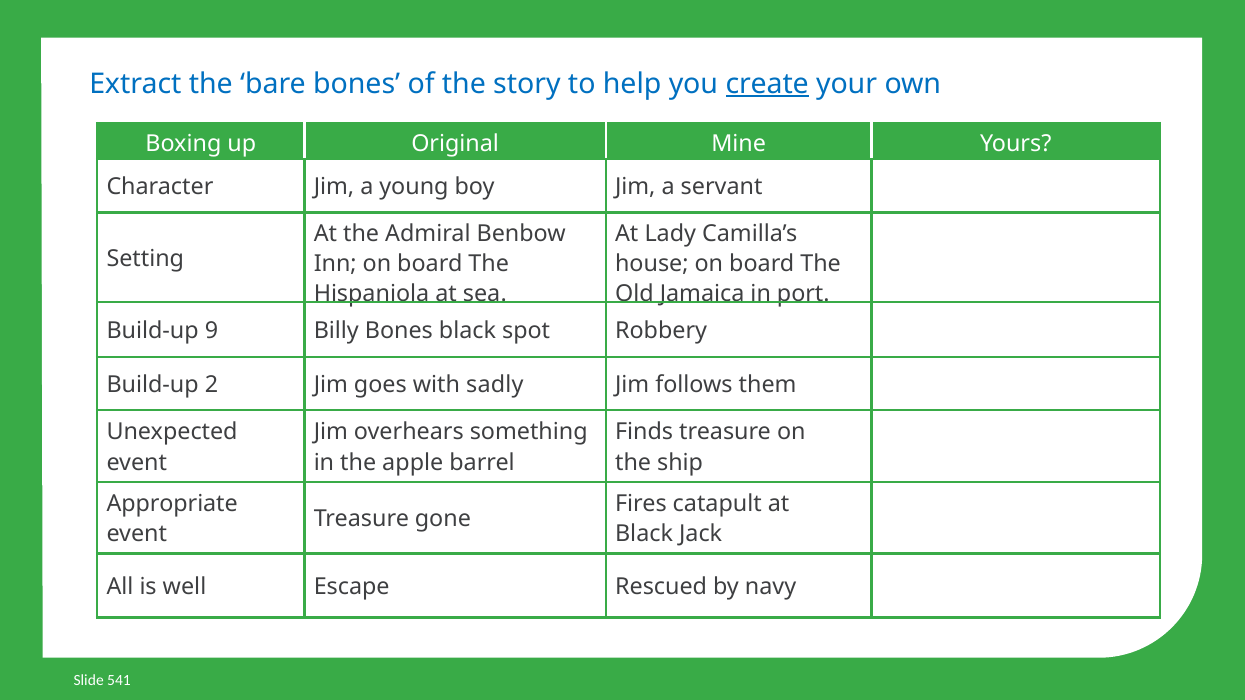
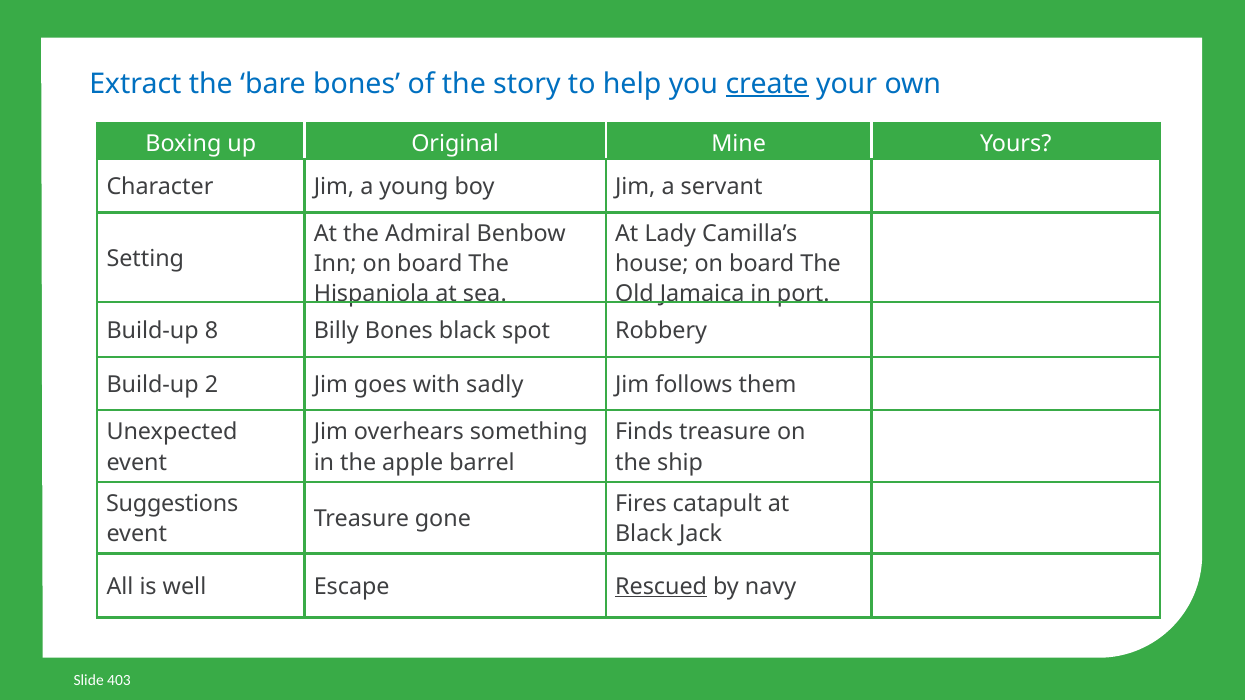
9: 9 -> 8
Appropriate: Appropriate -> Suggestions
Rescued underline: none -> present
541: 541 -> 403
